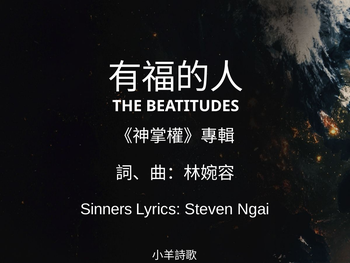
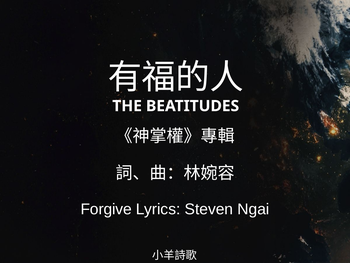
Sinners: Sinners -> Forgive
